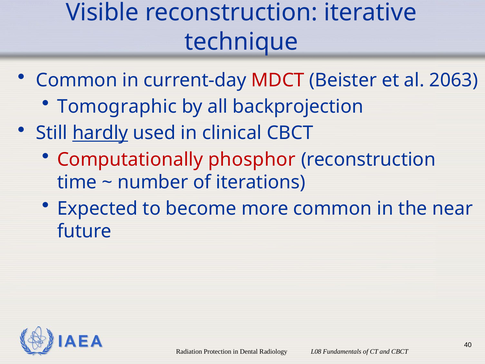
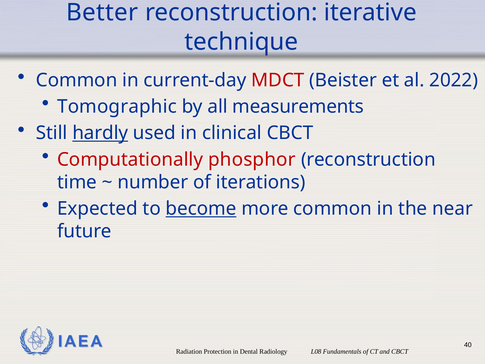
Visible: Visible -> Better
2063: 2063 -> 2022
backprojection: backprojection -> measurements
become underline: none -> present
